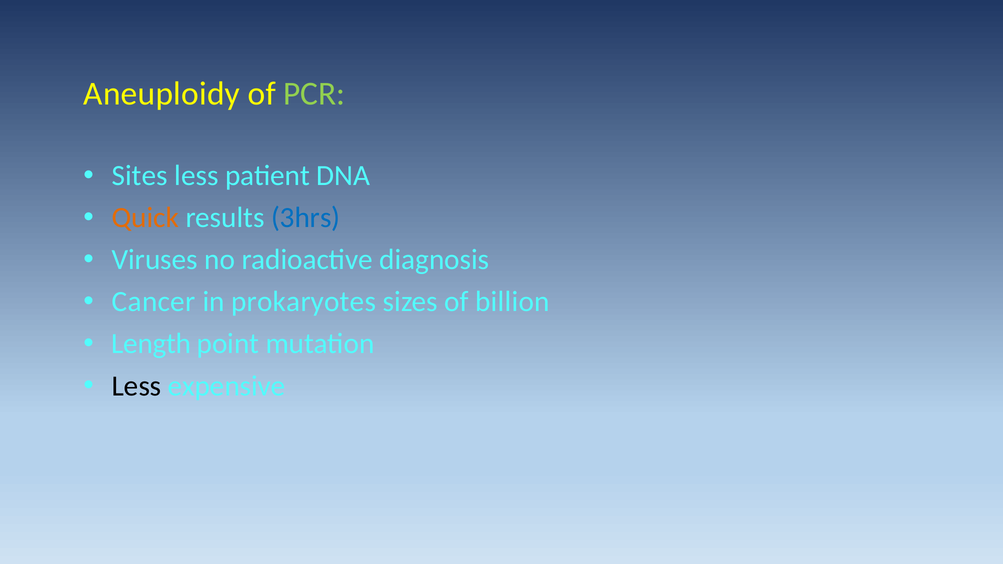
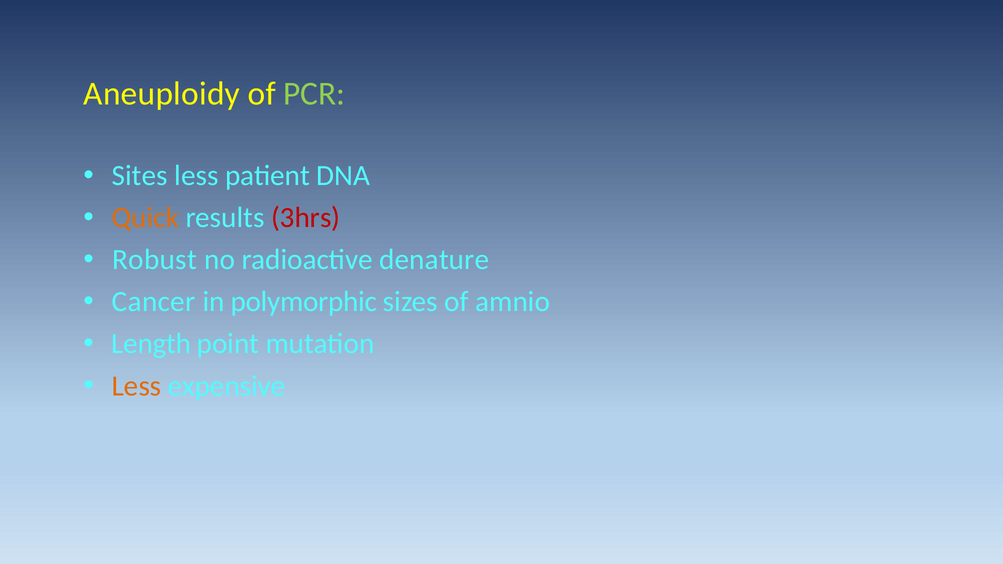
3hrs colour: blue -> red
Viruses: Viruses -> Robust
diagnosis: diagnosis -> denature
prokaryotes: prokaryotes -> polymorphic
billion: billion -> amnio
Less at (137, 386) colour: black -> orange
